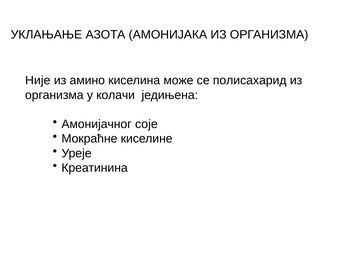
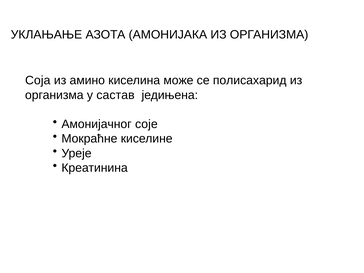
Није: Није -> Соја
колачи: колачи -> састав
